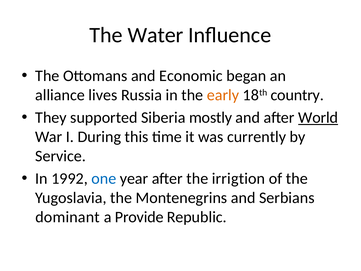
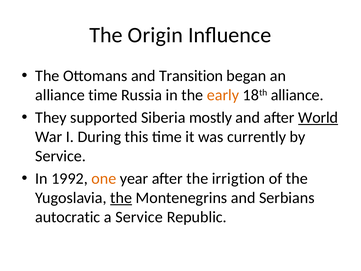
Water: Water -> Origin
Economic: Economic -> Transition
alliance lives: lives -> time
18th country: country -> alliance
one colour: blue -> orange
the at (121, 198) underline: none -> present
dominant: dominant -> autocratic
a Provide: Provide -> Service
